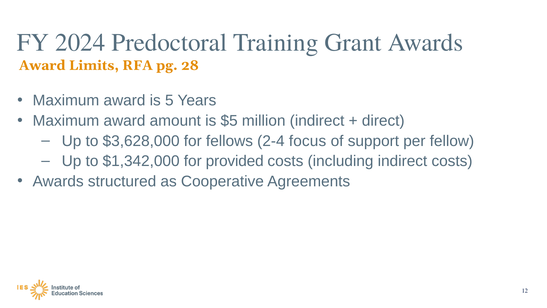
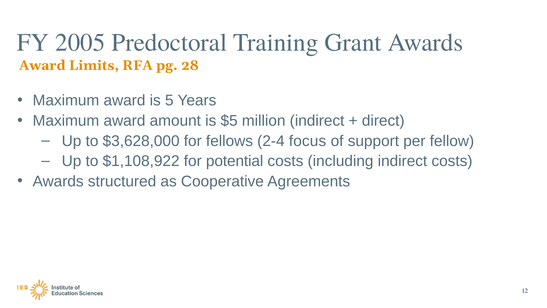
2024: 2024 -> 2005
$1,342,000: $1,342,000 -> $1,108,922
provided: provided -> potential
